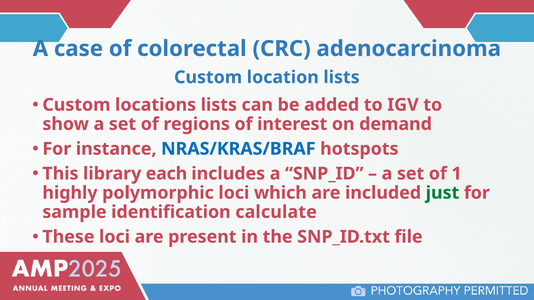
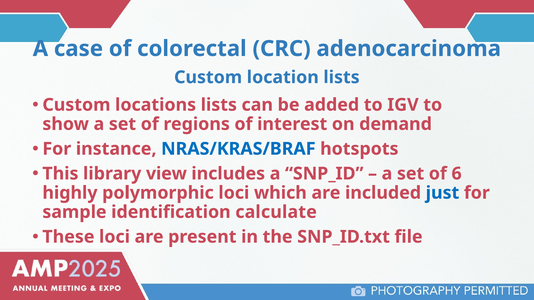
each: each -> view
1: 1 -> 6
just colour: green -> blue
